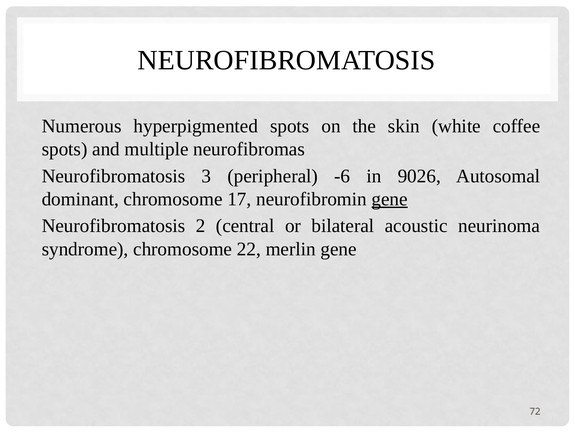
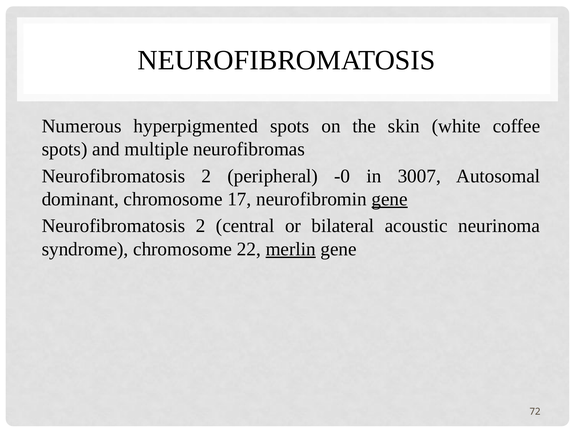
3 at (206, 176): 3 -> 2
-6: -6 -> -0
9026: 9026 -> 3007
merlin underline: none -> present
